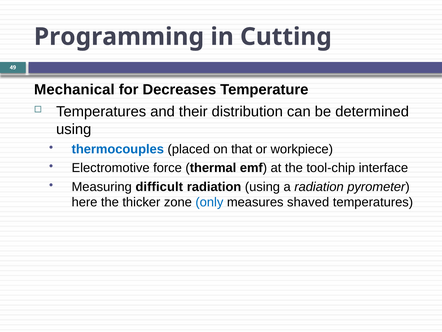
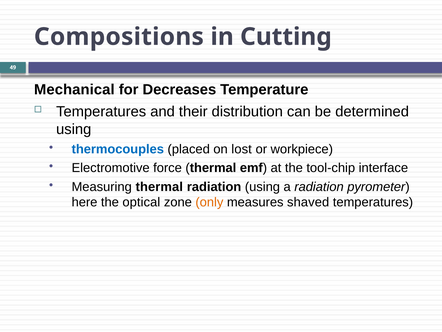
Programming: Programming -> Compositions
that: that -> lost
Measuring difficult: difficult -> thermal
thicker: thicker -> optical
only colour: blue -> orange
